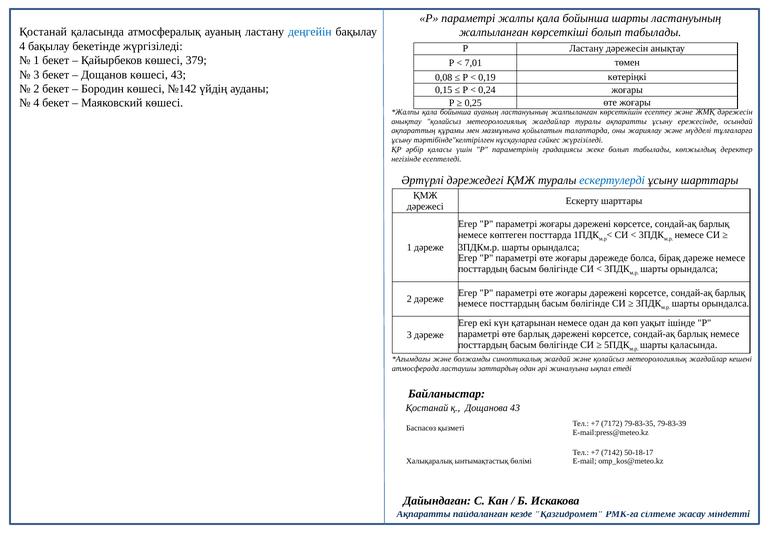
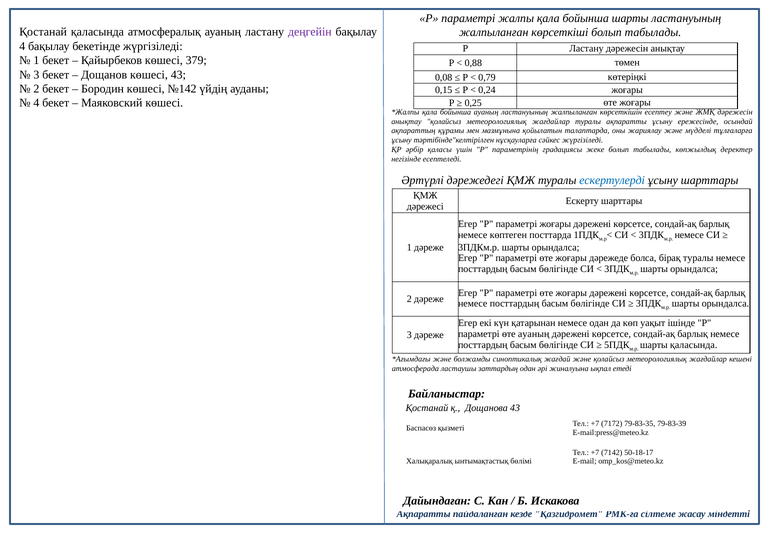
деңгейін colour: blue -> purple
7,01: 7,01 -> 0,88
0,19: 0,19 -> 0,79
бірақ дәреже: дәреже -> туралы
өте барлық: барлық -> ауаның
